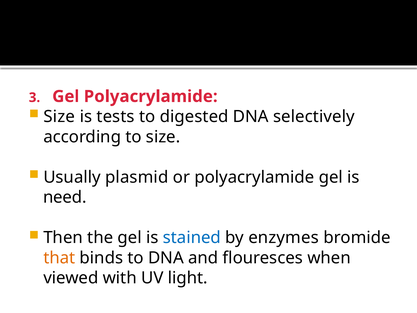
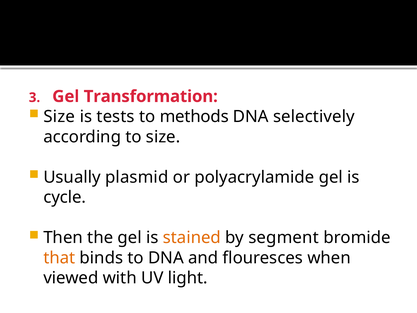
Gel Polyacrylamide: Polyacrylamide -> Transformation
digested: digested -> methods
need: need -> cycle
stained colour: blue -> orange
enzymes: enzymes -> segment
